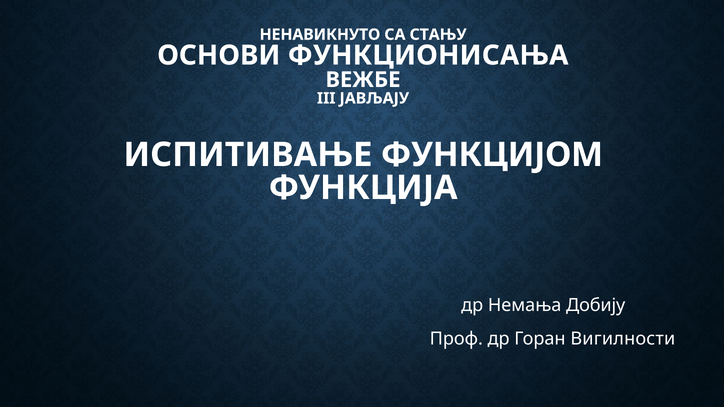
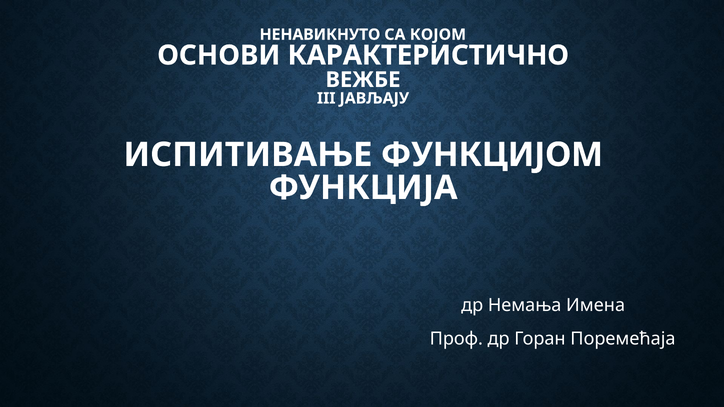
СТАЊУ: СТАЊУ -> КОЈОМ
ФУНКЦИОНИСАЊА: ФУНКЦИОНИСАЊА -> КАРАКТЕРИСТИЧНО
Добију: Добију -> Имена
Вигилности: Вигилности -> Поремећаја
